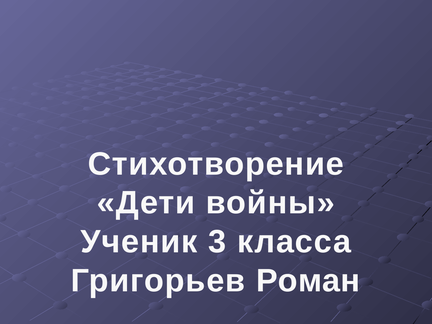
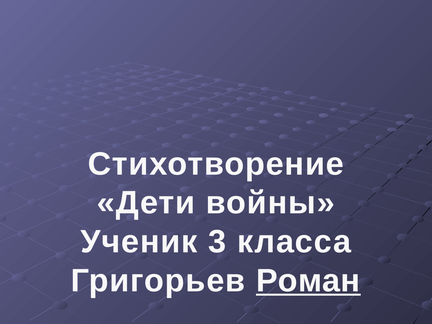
Роман underline: none -> present
